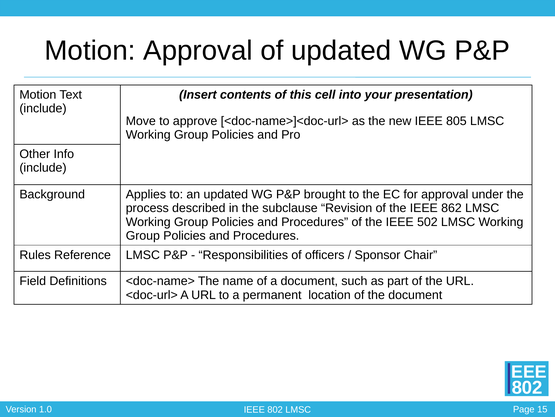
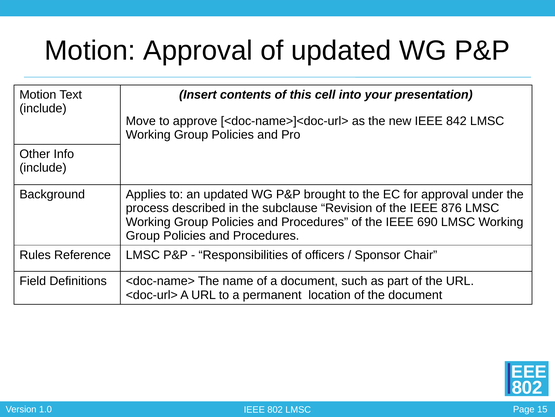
805: 805 -> 842
862: 862 -> 876
502: 502 -> 690
